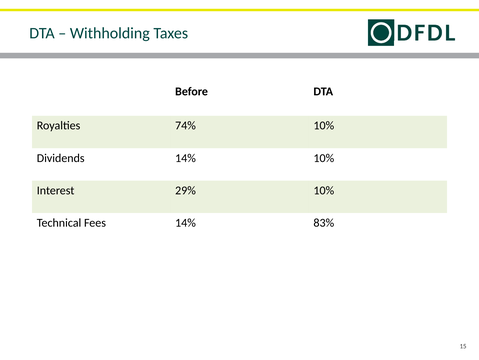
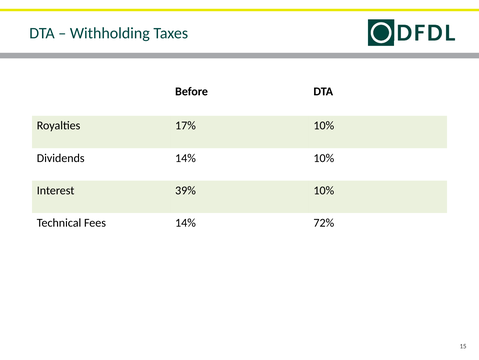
74%: 74% -> 17%
29%: 29% -> 39%
83%: 83% -> 72%
